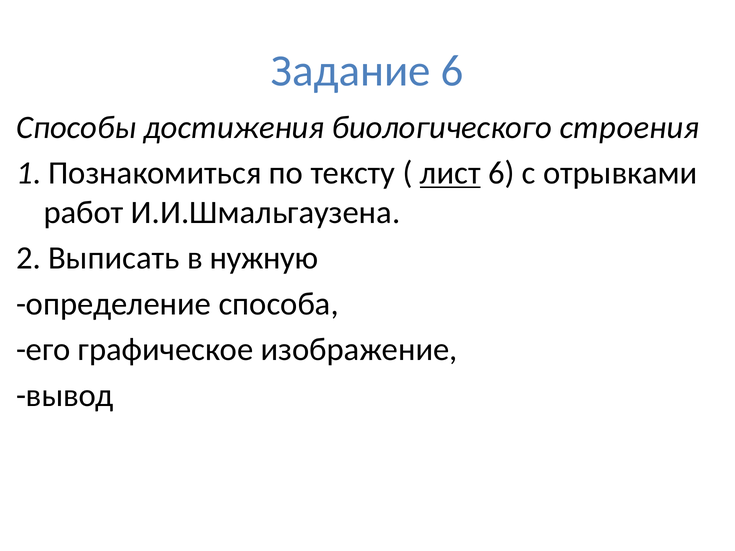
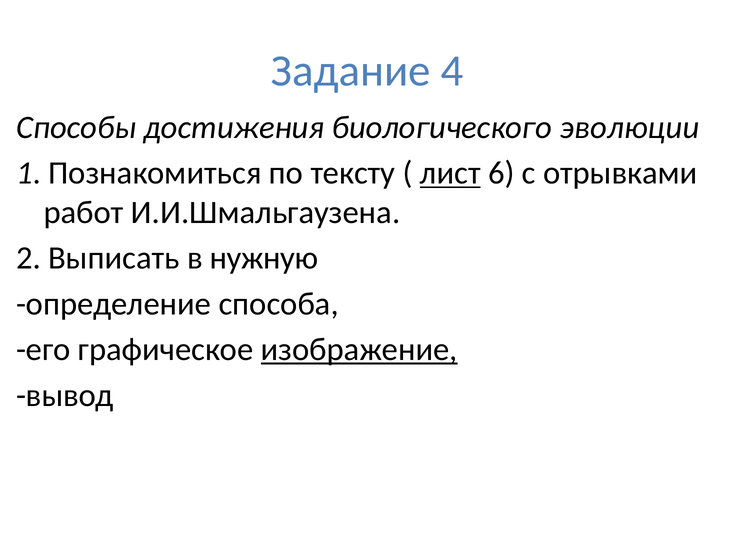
Задание 6: 6 -> 4
строения: строения -> эволюции
изображение underline: none -> present
